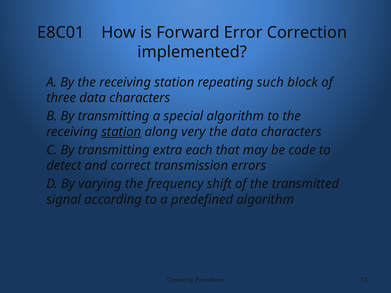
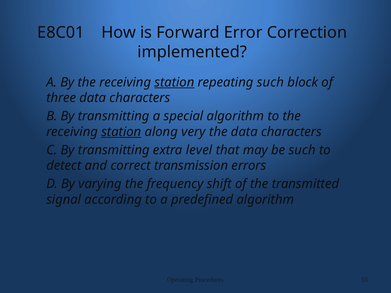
station at (174, 82) underline: none -> present
each: each -> level
be code: code -> such
